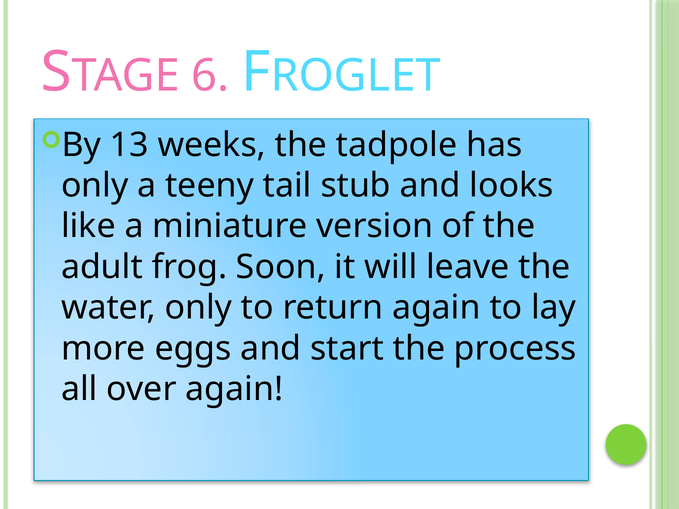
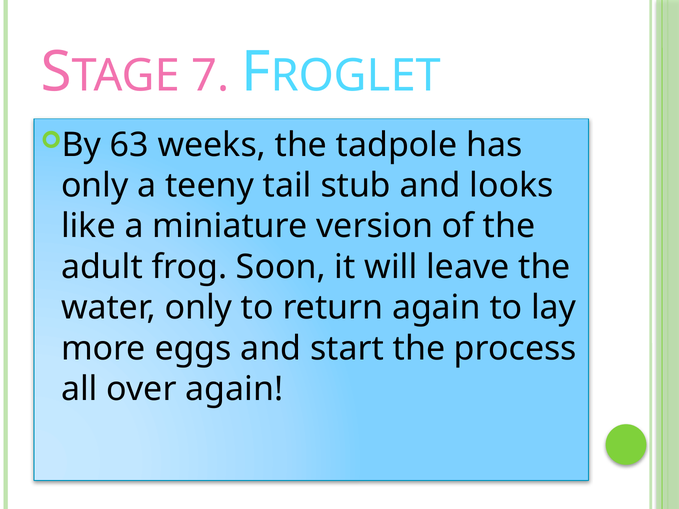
6: 6 -> 7
13: 13 -> 63
